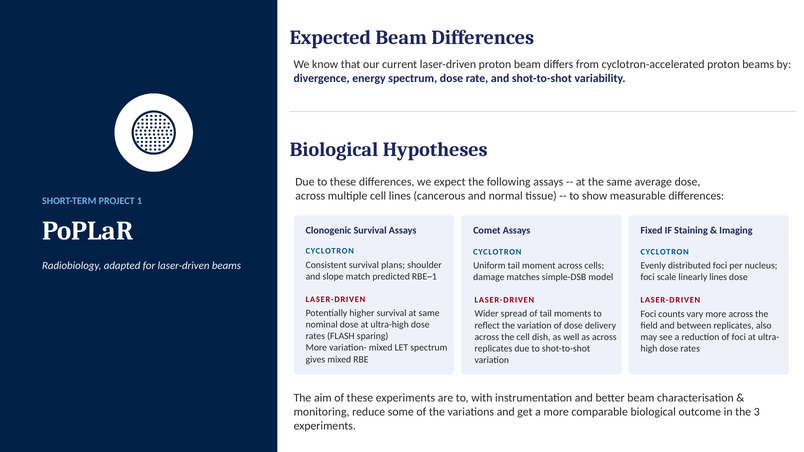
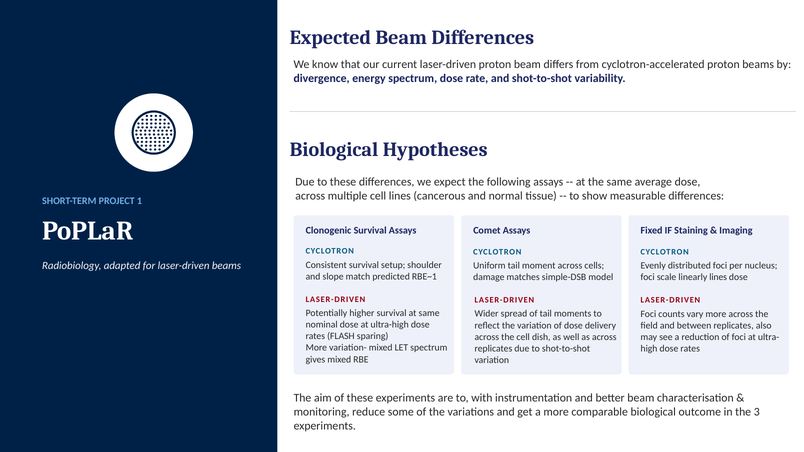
plans: plans -> setup
